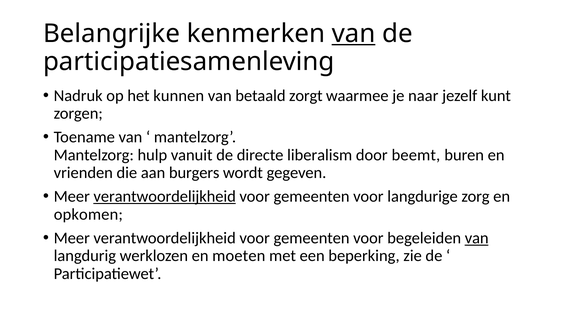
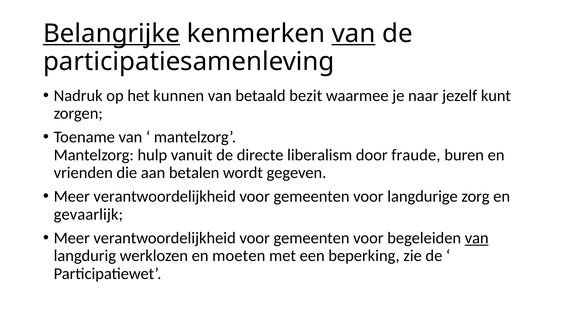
Belangrijke underline: none -> present
zorgt: zorgt -> bezit
beemt: beemt -> fraude
burgers: burgers -> betalen
verantwoordelijkheid at (165, 196) underline: present -> none
opkomen: opkomen -> gevaarlijk
